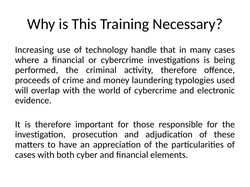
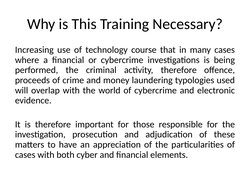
handle: handle -> course
